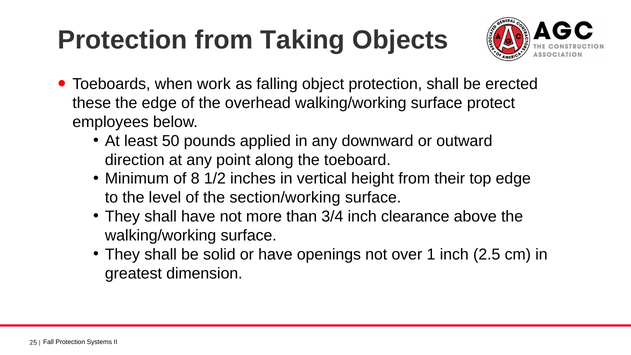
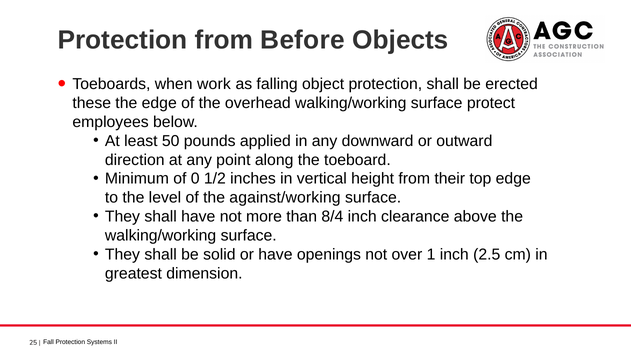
Taking: Taking -> Before
8: 8 -> 0
section/working: section/working -> against/working
3/4: 3/4 -> 8/4
